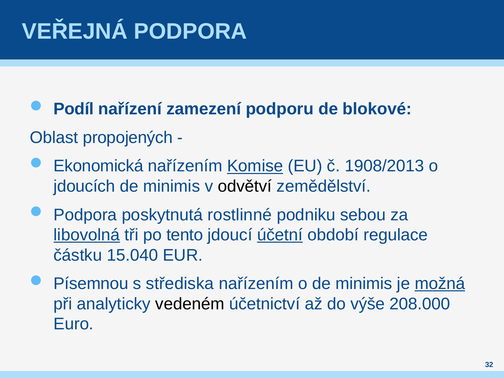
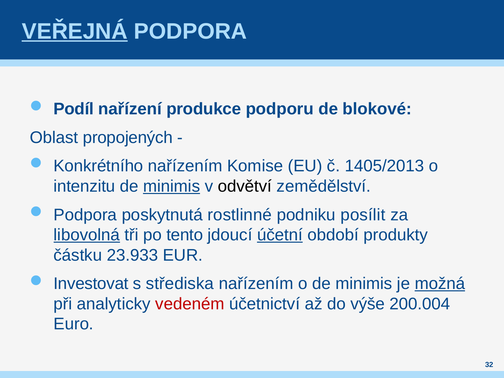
VEŘEJNÁ underline: none -> present
zamezení: zamezení -> produkce
Ekonomická: Ekonomická -> Konkrétního
Komise underline: present -> none
1908/2013: 1908/2013 -> 1405/2013
jdoucích: jdoucích -> intenzitu
minimis at (172, 186) underline: none -> present
sebou: sebou -> posílit
regulace: regulace -> produkty
15.040: 15.040 -> 23.933
Písemnou: Písemnou -> Investovat
vedeném colour: black -> red
208.000: 208.000 -> 200.004
